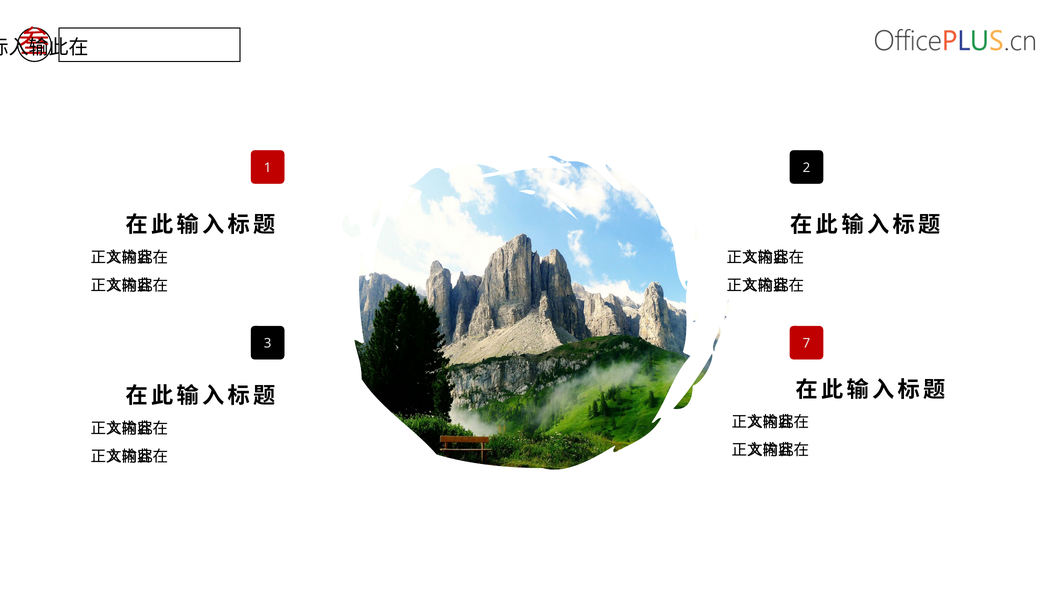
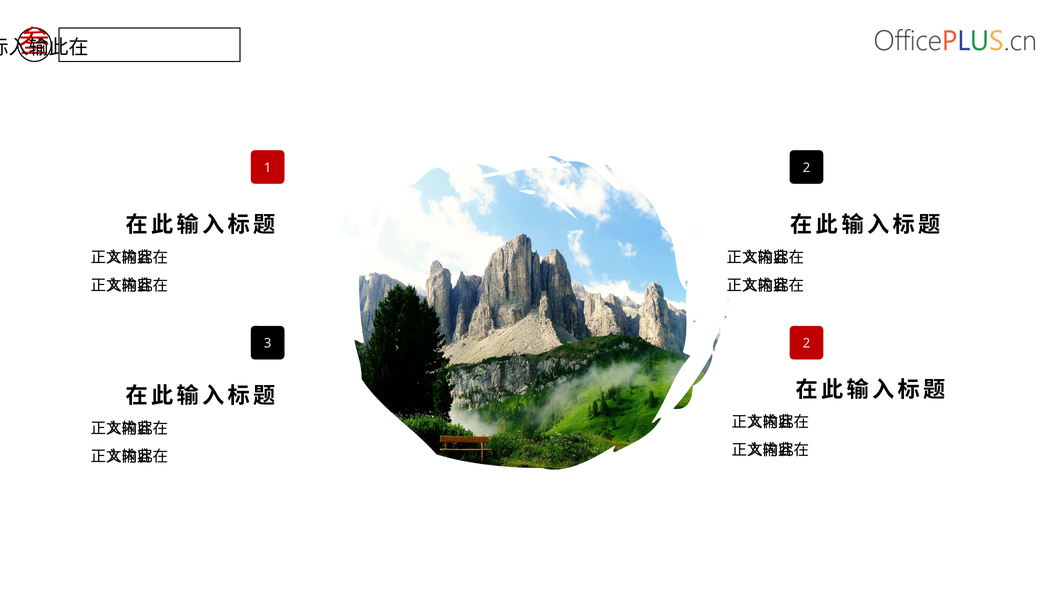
3 7: 7 -> 2
